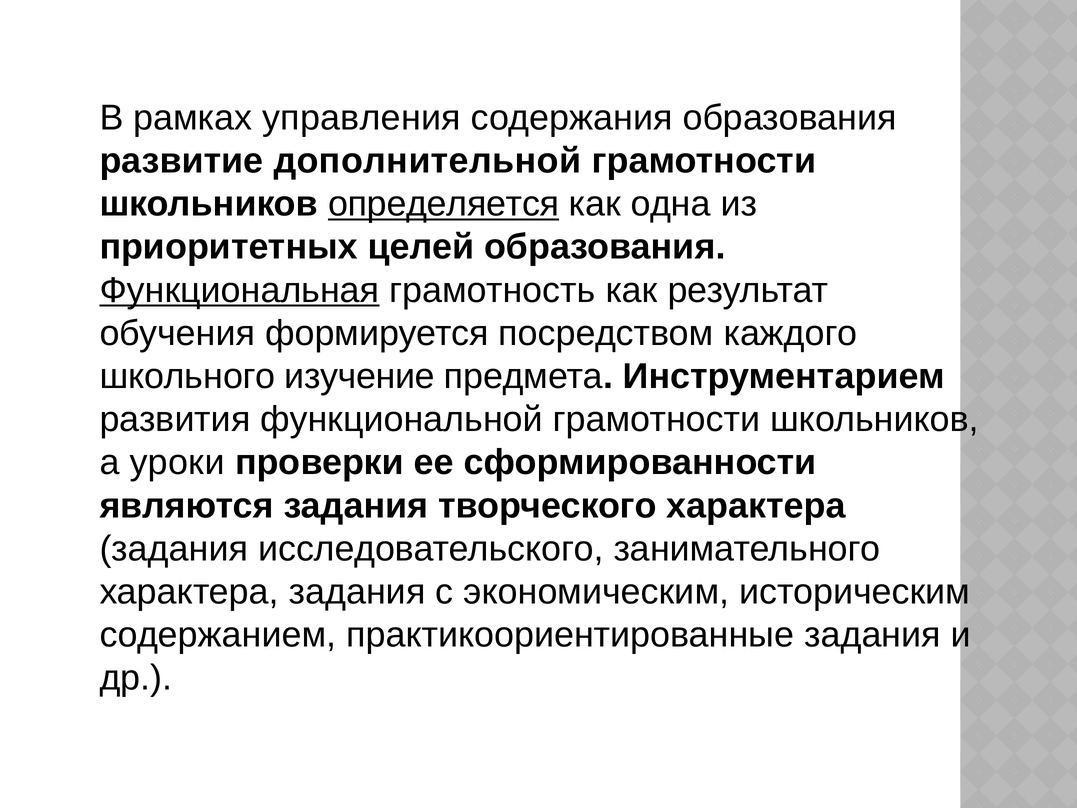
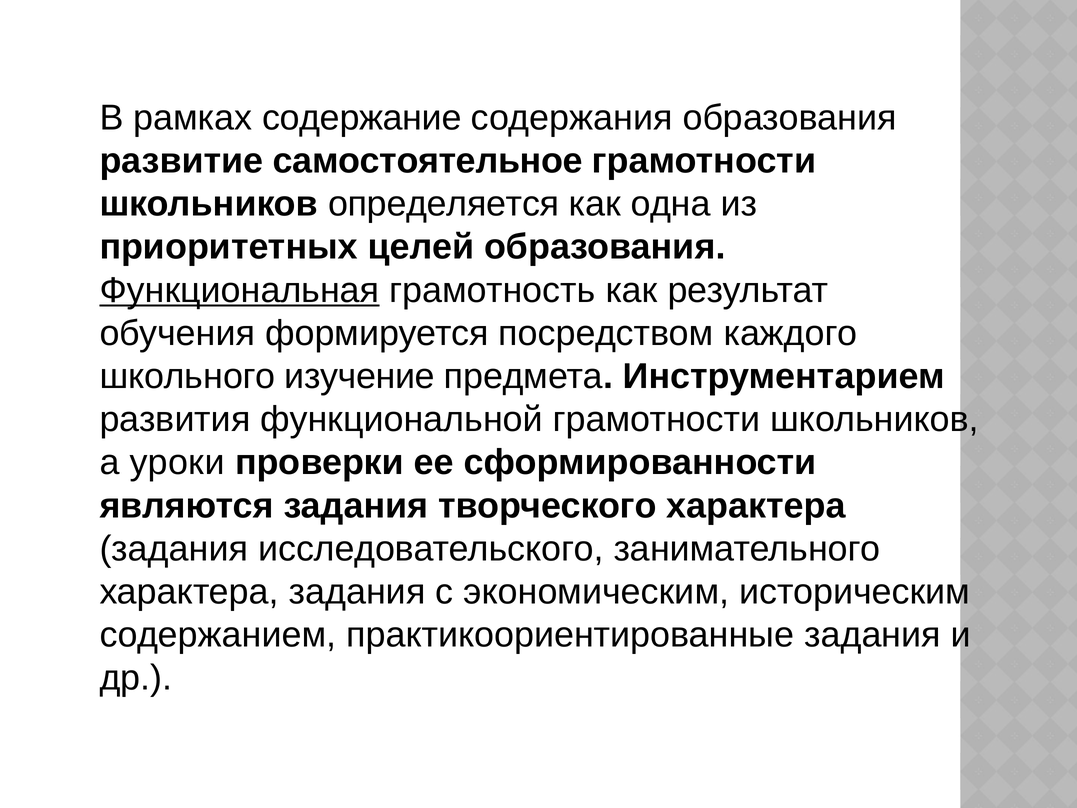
управления: управления -> содержание
дополнительной: дополнительной -> самостоятельное
определяется underline: present -> none
